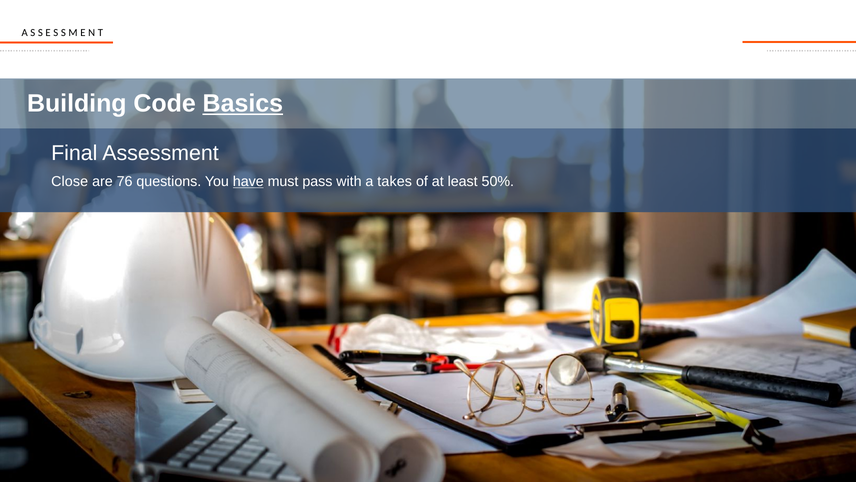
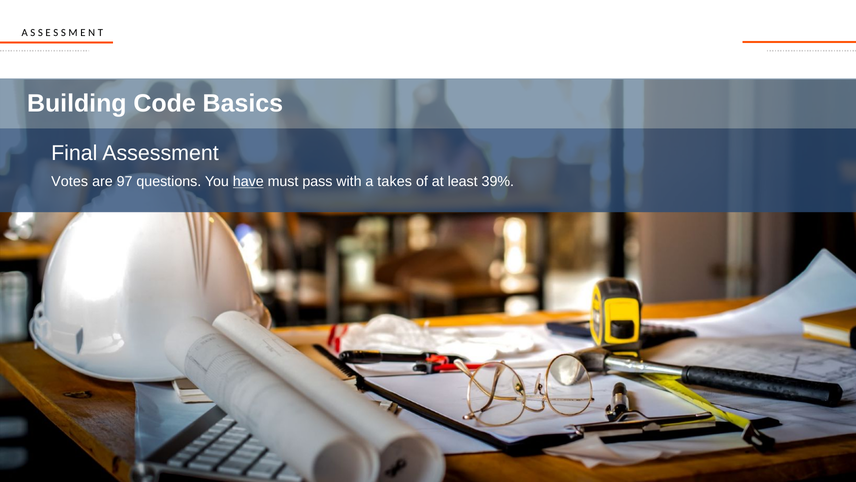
Basics underline: present -> none
Close: Close -> Votes
76: 76 -> 97
50%: 50% -> 39%
